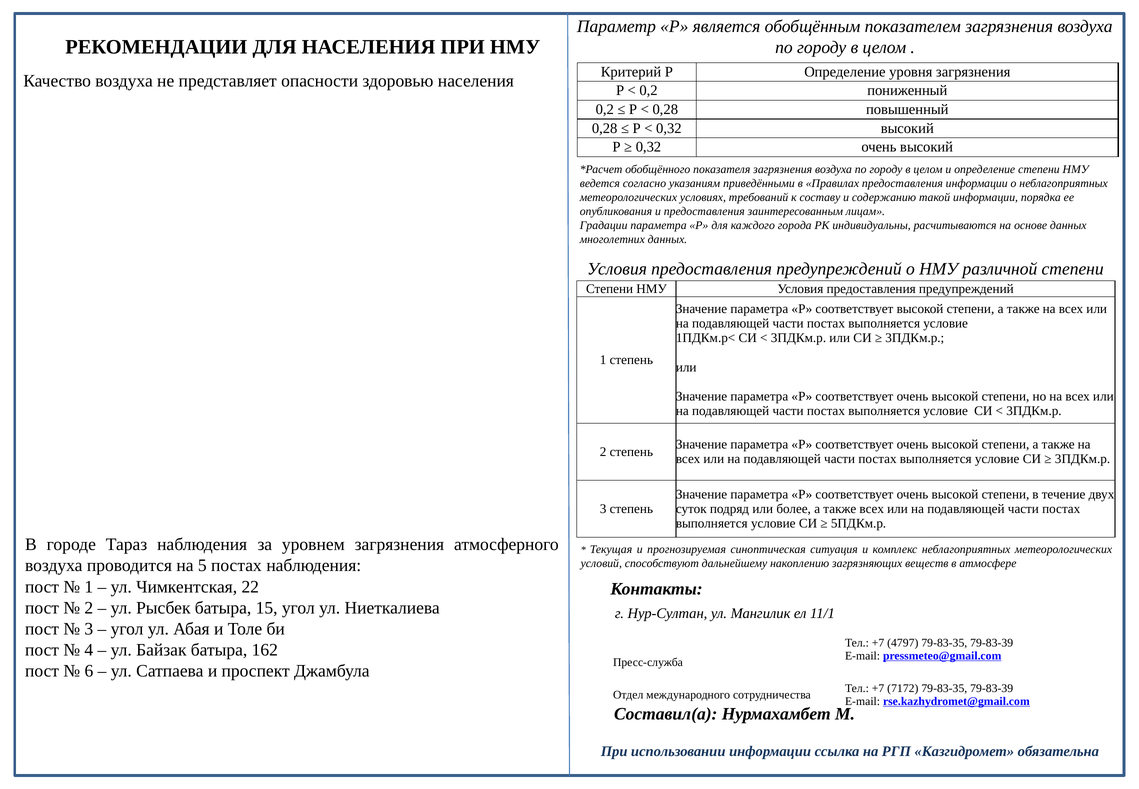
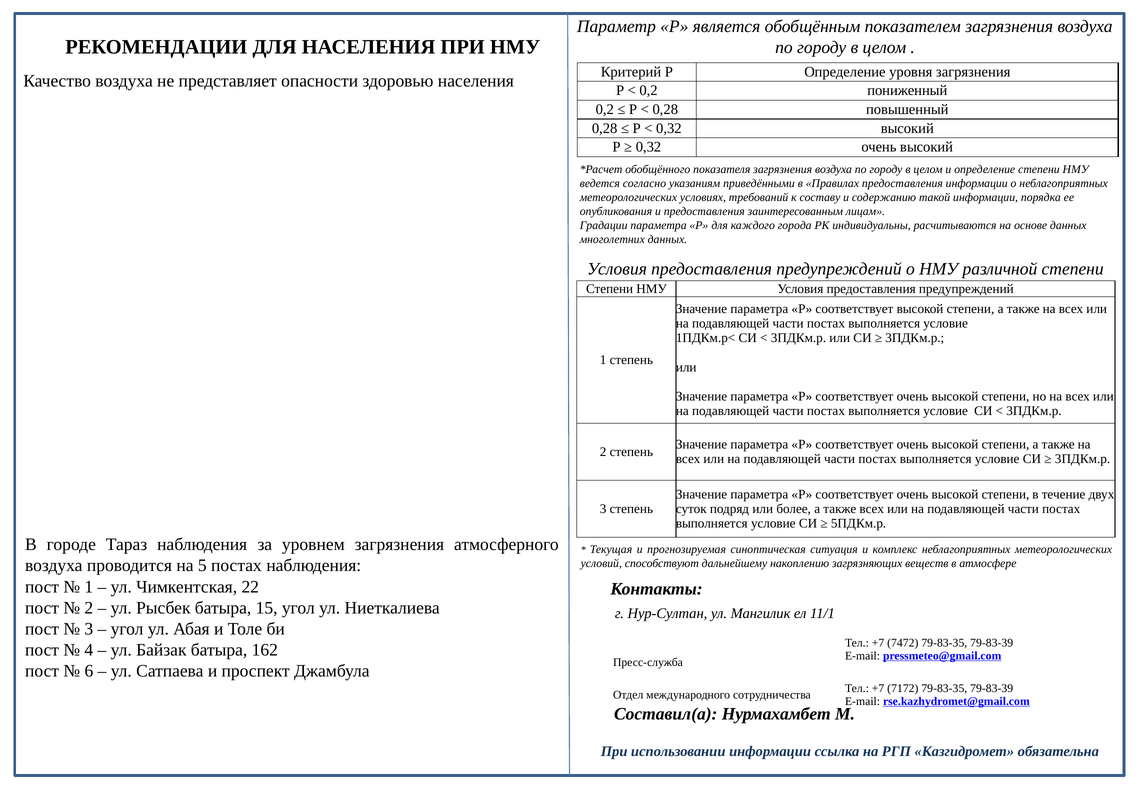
4797: 4797 -> 7472
